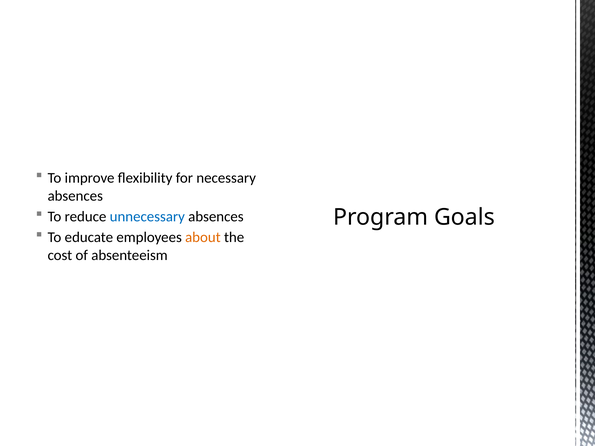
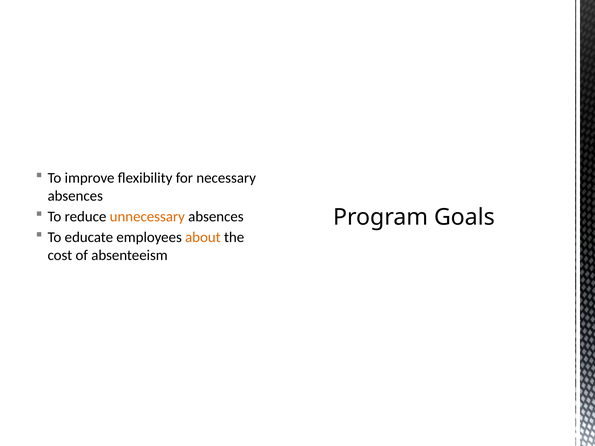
unnecessary colour: blue -> orange
